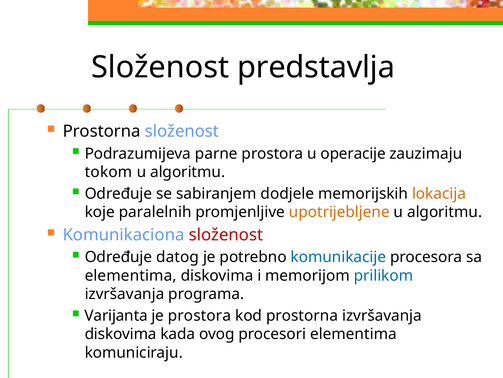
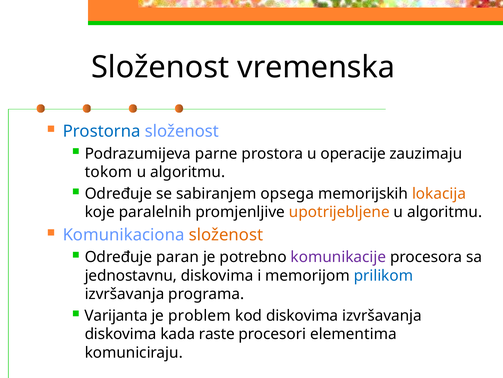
predstavlja: predstavlja -> vremenska
Prostorna at (102, 131) colour: black -> blue
dodjele: dodjele -> opsega
složenost at (226, 234) colour: red -> orange
datog: datog -> paran
komunikacije colour: blue -> purple
elementima at (131, 275): elementima -> jednostavnu
je prostora: prostora -> problem
kod prostorna: prostorna -> diskovima
ovog: ovog -> raste
